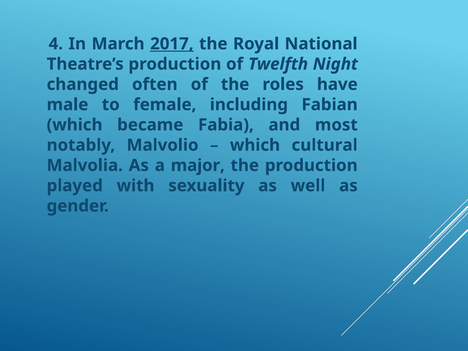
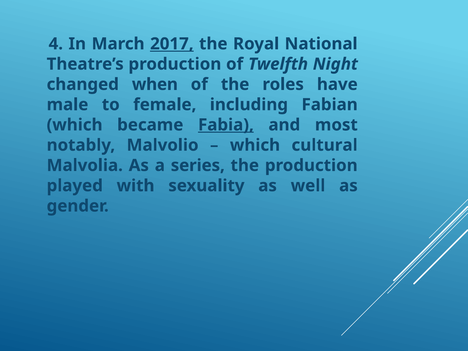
often: often -> when
Fabia underline: none -> present
major: major -> series
